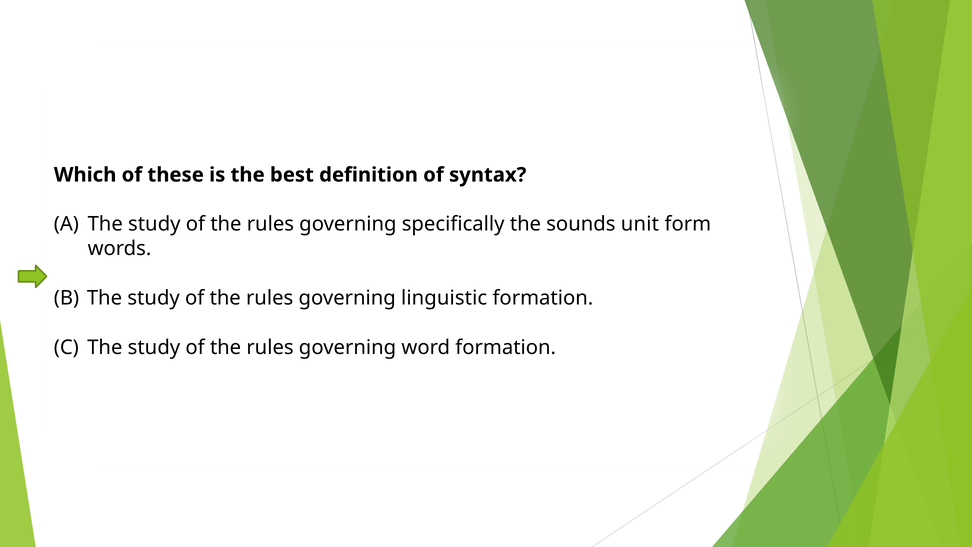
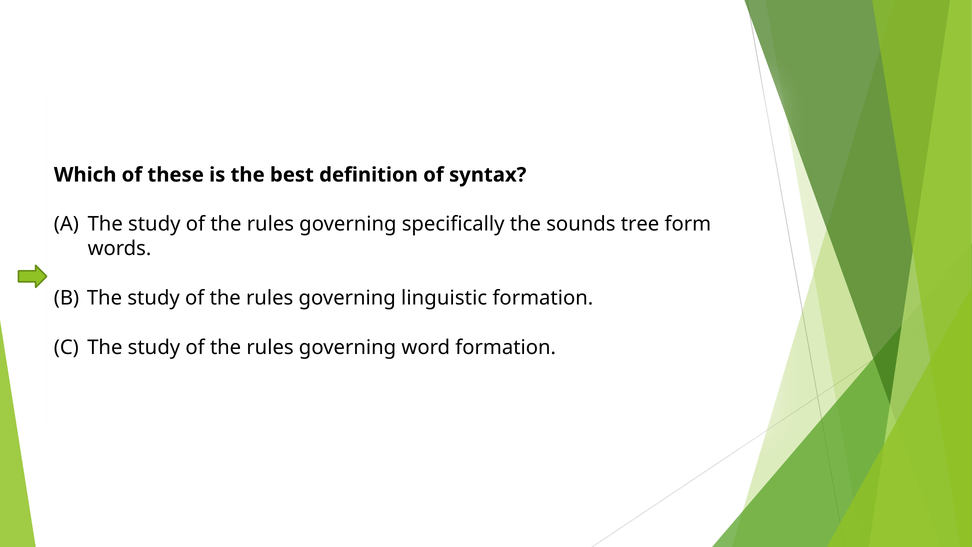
unit: unit -> tree
